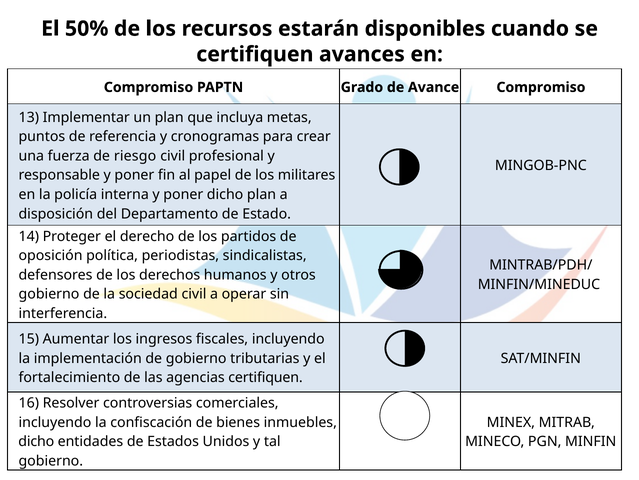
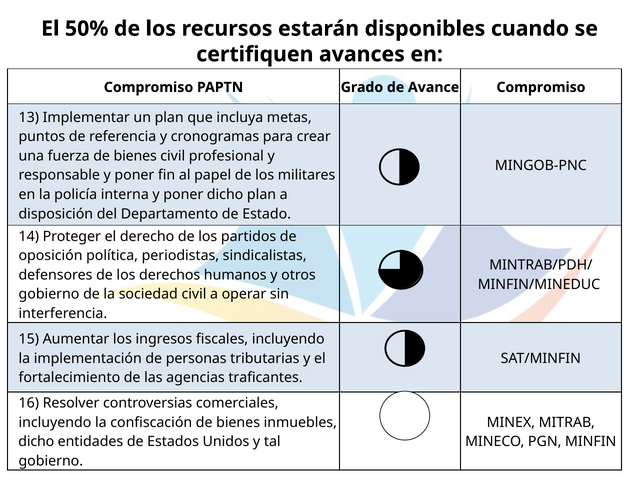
fuerza de riesgo: riesgo -> bienes
de gobierno: gobierno -> personas
agencias certifiquen: certifiquen -> traficantes
